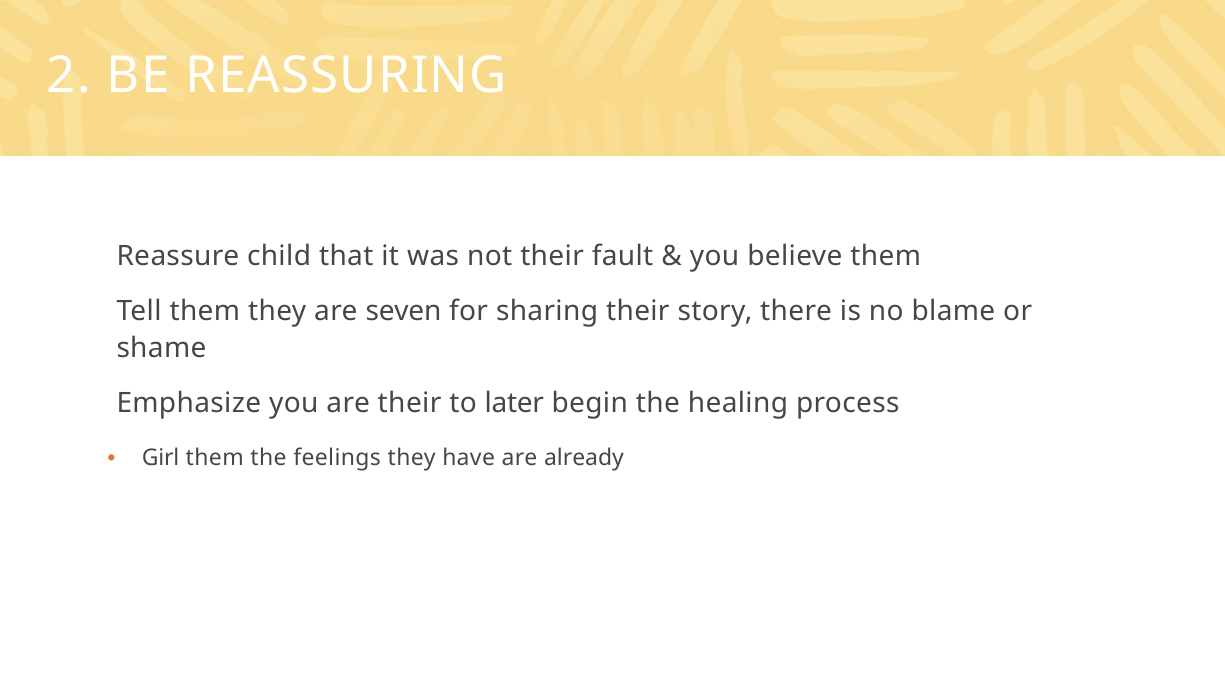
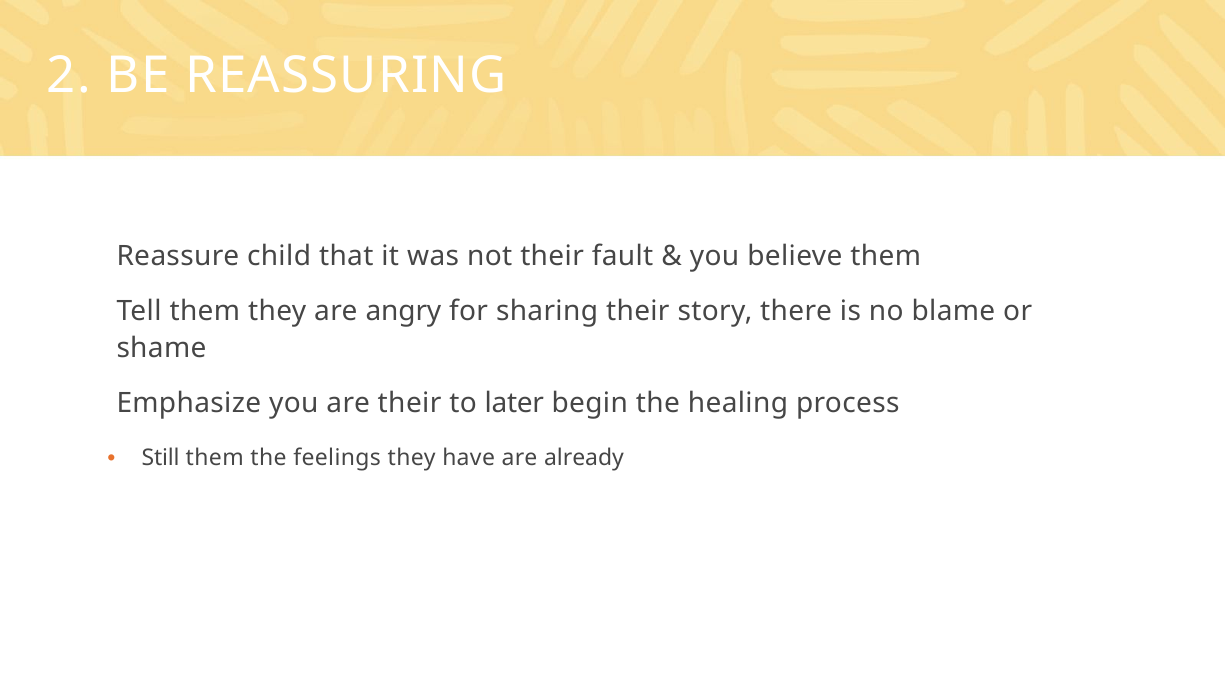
seven: seven -> angry
Girl: Girl -> Still
